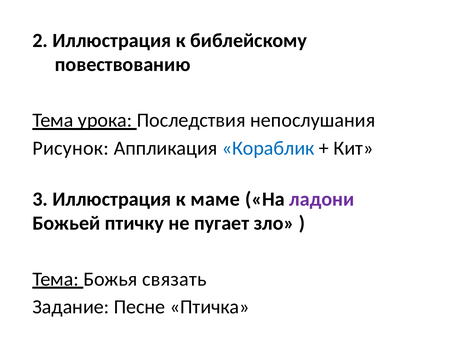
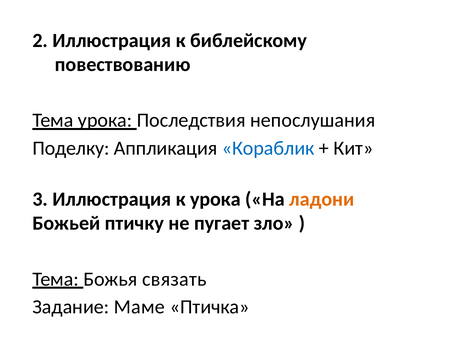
Рисунок: Рисунок -> Поделку
к маме: маме -> урока
ладони colour: purple -> orange
Песне: Песне -> Маме
